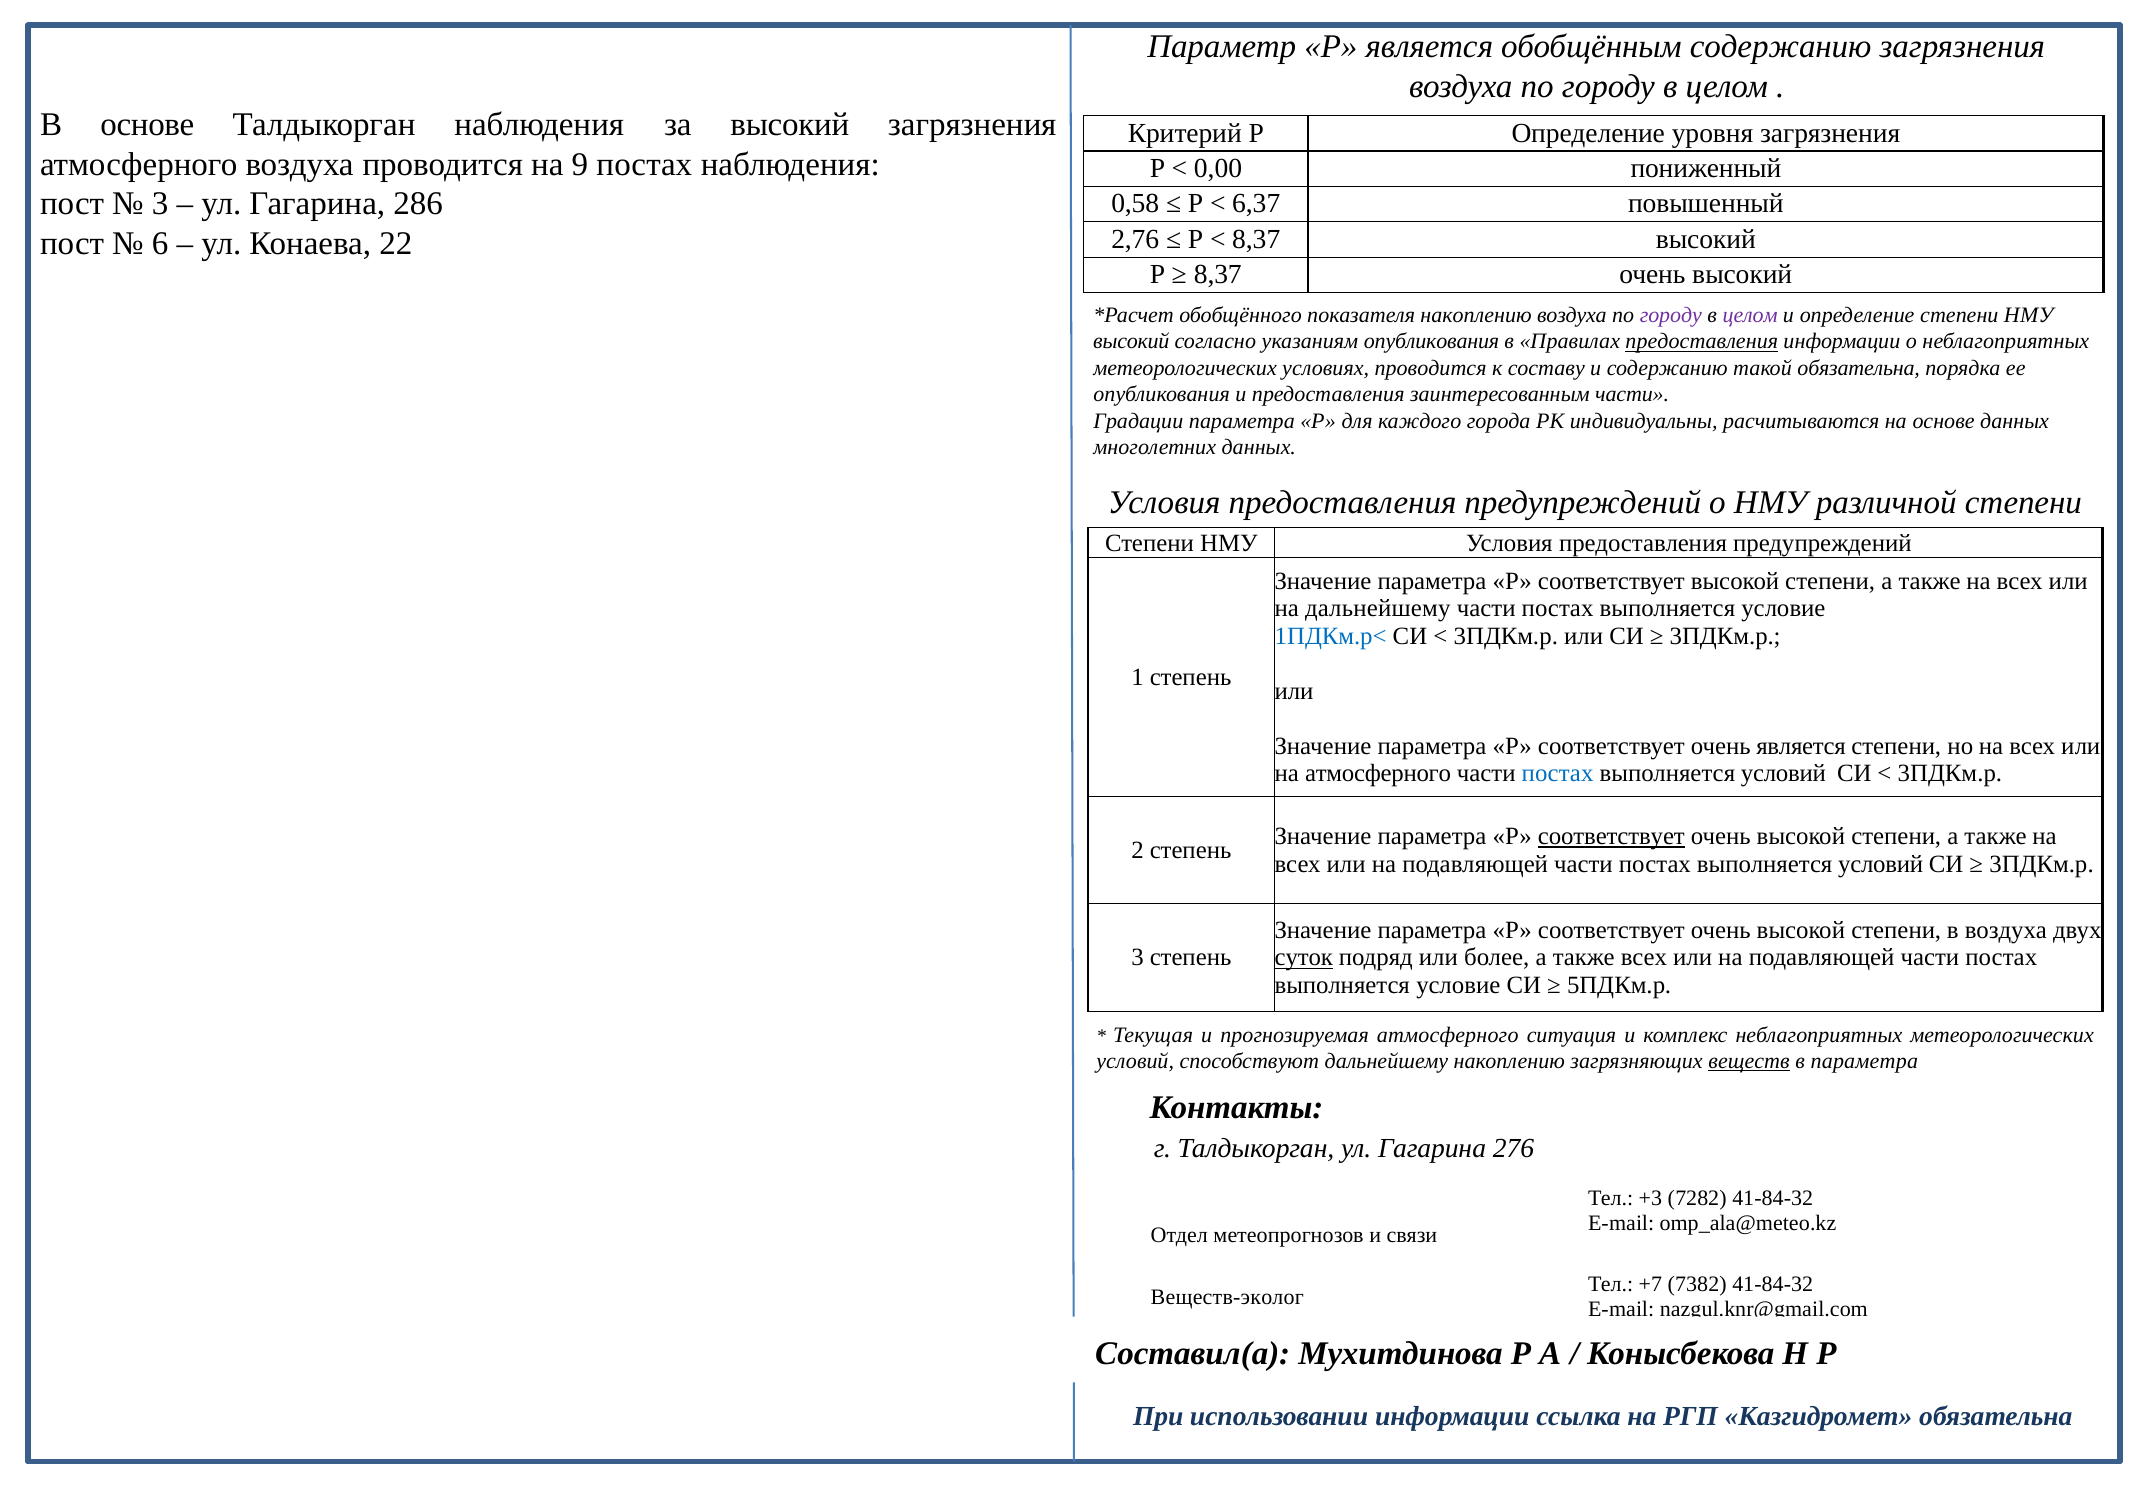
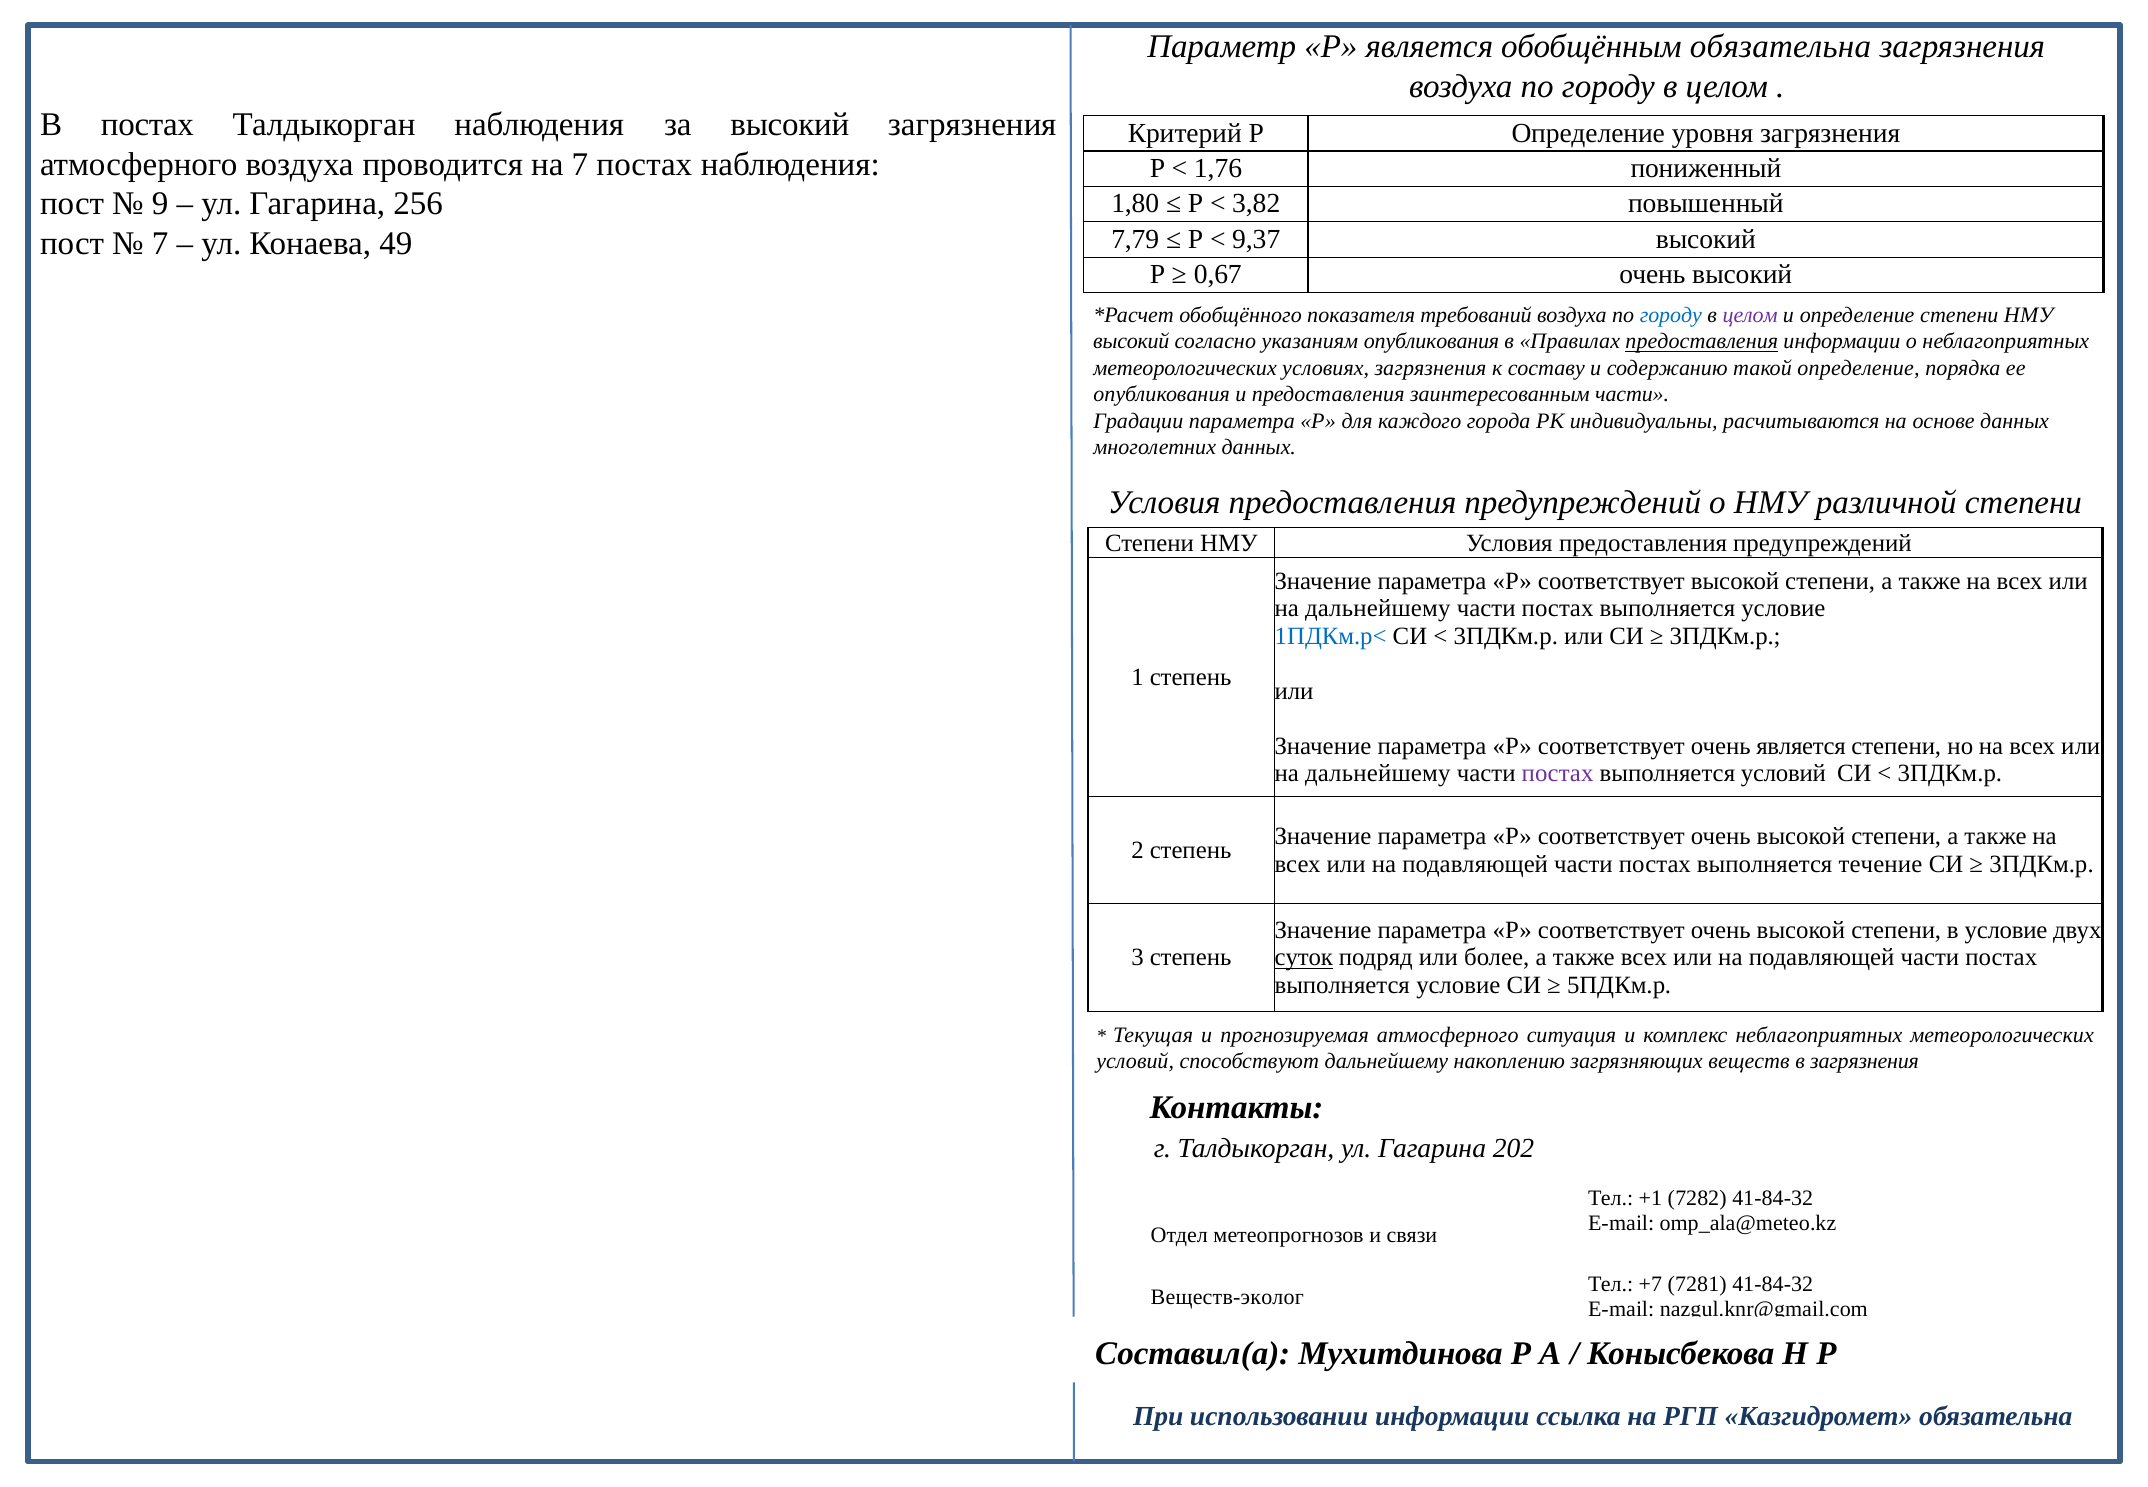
обобщённым содержанию: содержанию -> обязательна
В основе: основе -> постах
на 9: 9 -> 7
0,00: 0,00 -> 1,76
3 at (160, 204): 3 -> 9
286: 286 -> 256
0,58: 0,58 -> 1,80
6,37: 6,37 -> 3,82
2,76: 2,76 -> 7,79
8,37 at (1256, 239): 8,37 -> 9,37
6 at (160, 244): 6 -> 7
22: 22 -> 49
8,37 at (1218, 275): 8,37 -> 0,67
показателя накоплению: накоплению -> требований
городу at (1671, 315) colour: purple -> blue
условиях проводится: проводится -> загрязнения
такой обязательна: обязательна -> определение
атмосферного at (1378, 773): атмосферного -> дальнейшему
постах at (1558, 773) colour: blue -> purple
соответствует at (1611, 837) underline: present -> none
условий at (1881, 864): условий -> течение
в воздуха: воздуха -> условие
веществ underline: present -> none
в параметра: параметра -> загрязнения
276: 276 -> 202
+3: +3 -> +1
7382: 7382 -> 7281
